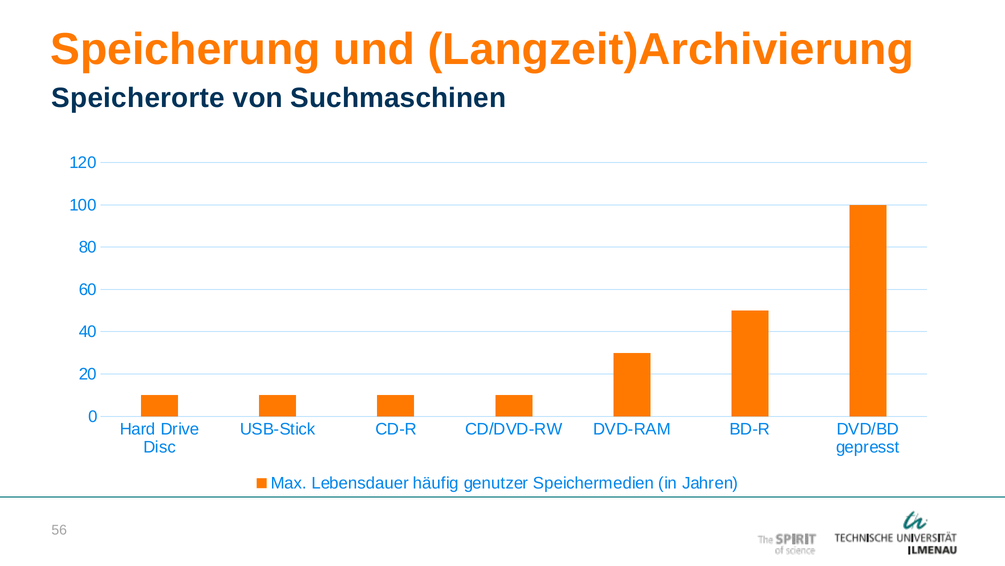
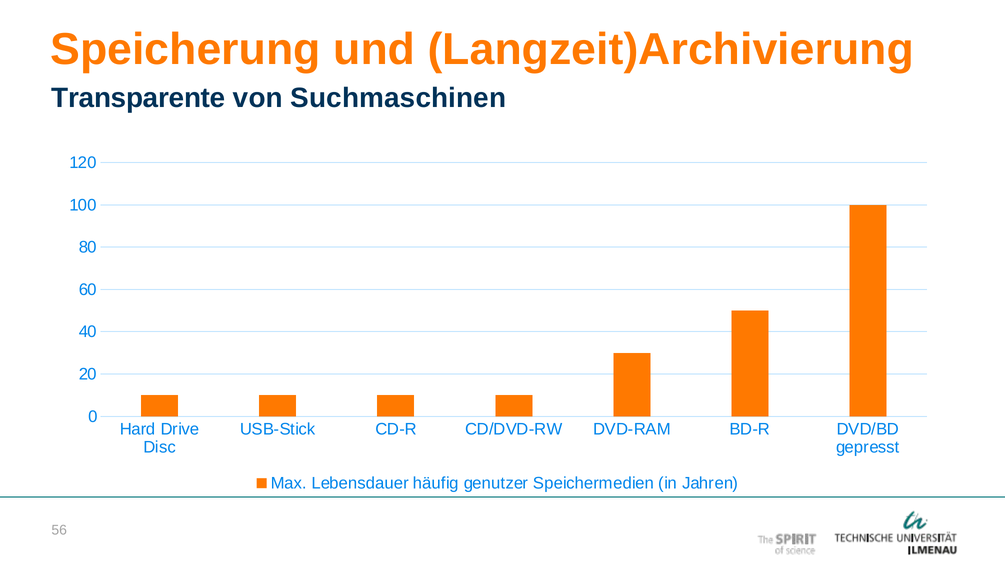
Speicherorte: Speicherorte -> Transparente
